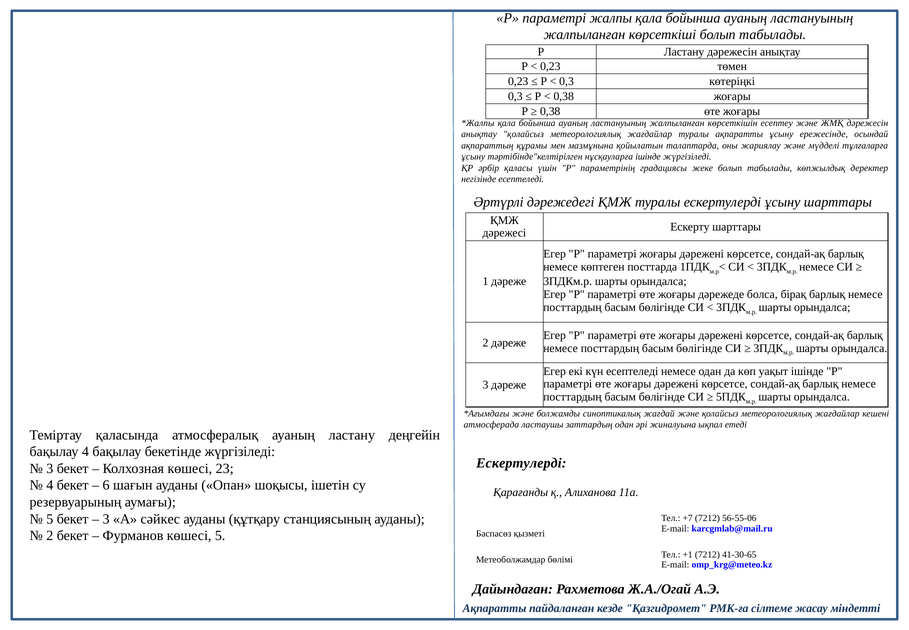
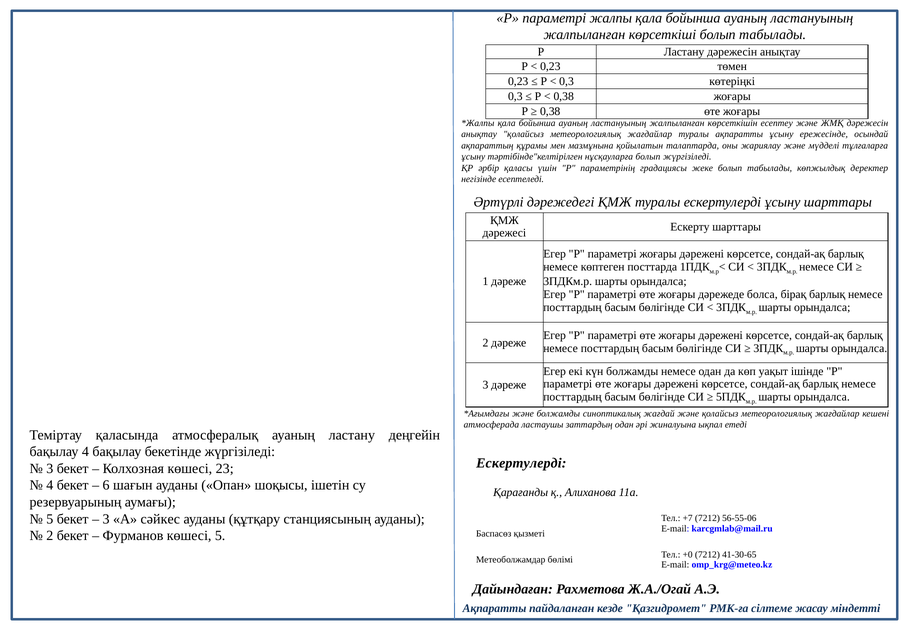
нұсқауларға ішінде: ішінде -> болып
күн есептеледі: есептеледі -> болжамды
+1: +1 -> +0
